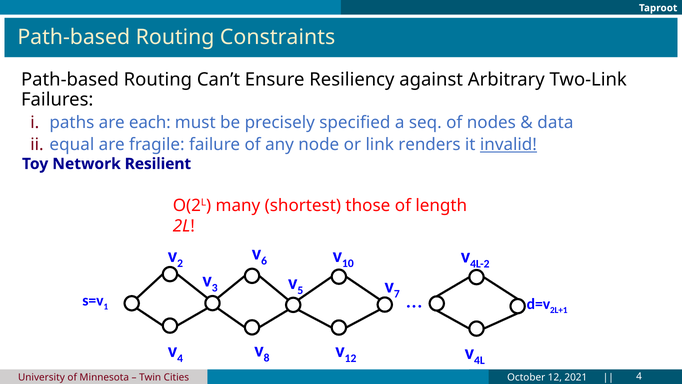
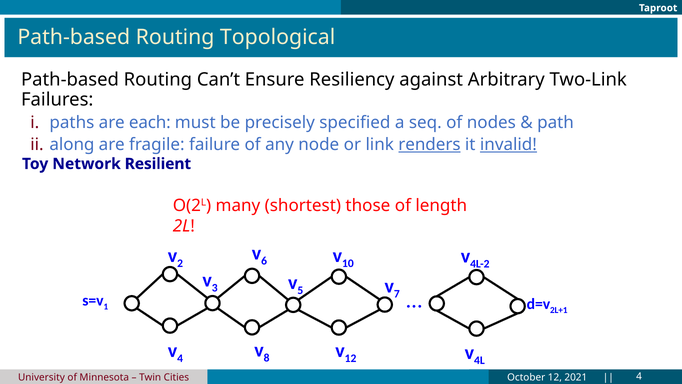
Constraints: Constraints -> Topological
data: data -> path
equal: equal -> along
renders underline: none -> present
